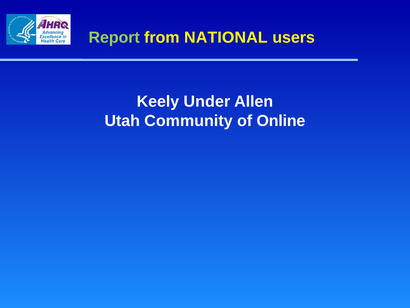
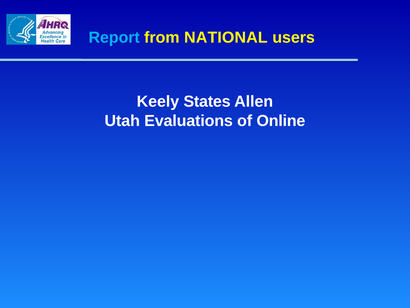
Report colour: light green -> light blue
Under: Under -> States
Community: Community -> Evaluations
